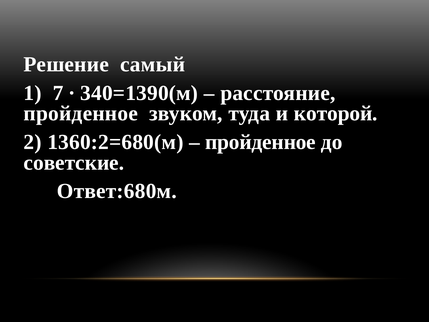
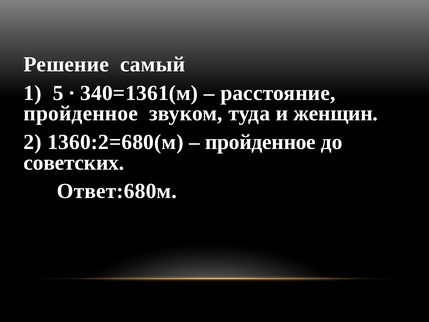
7: 7 -> 5
340=1390(м: 340=1390(м -> 340=1361(м
которой: которой -> женщин
советские: советские -> советских
